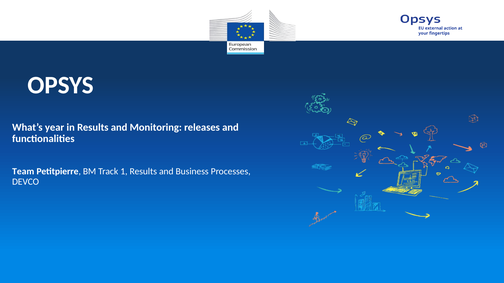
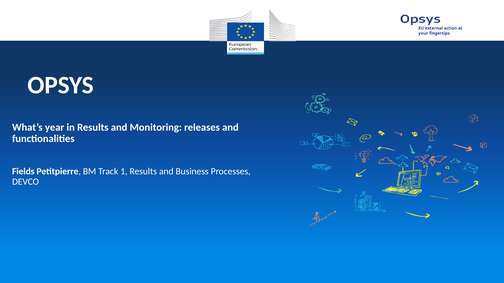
Team: Team -> Fields
